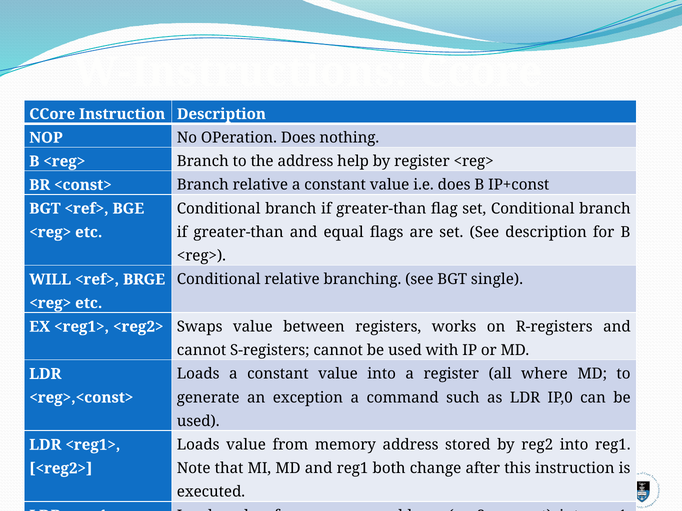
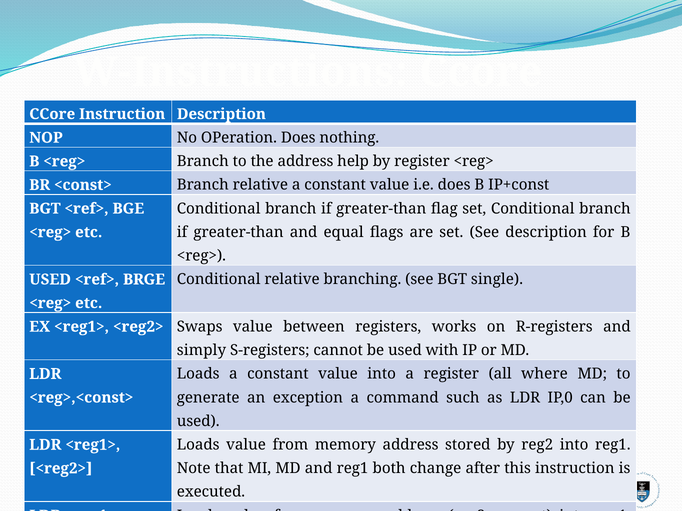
WILL at (50, 280): WILL -> USED
cannot at (202, 351): cannot -> simply
